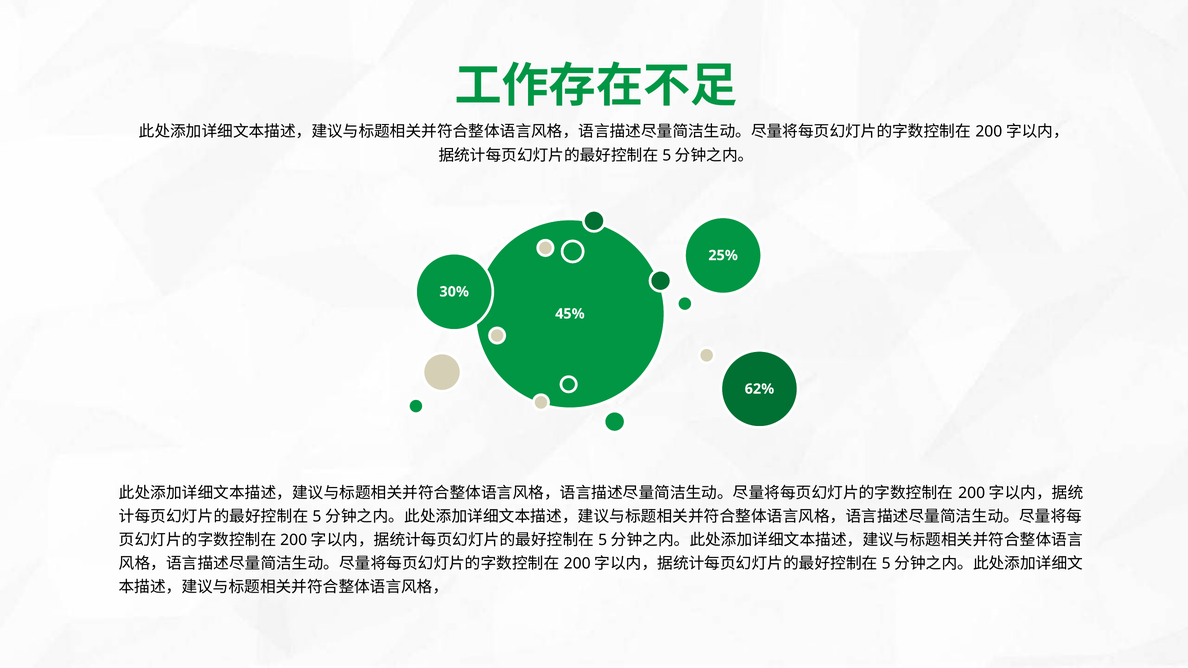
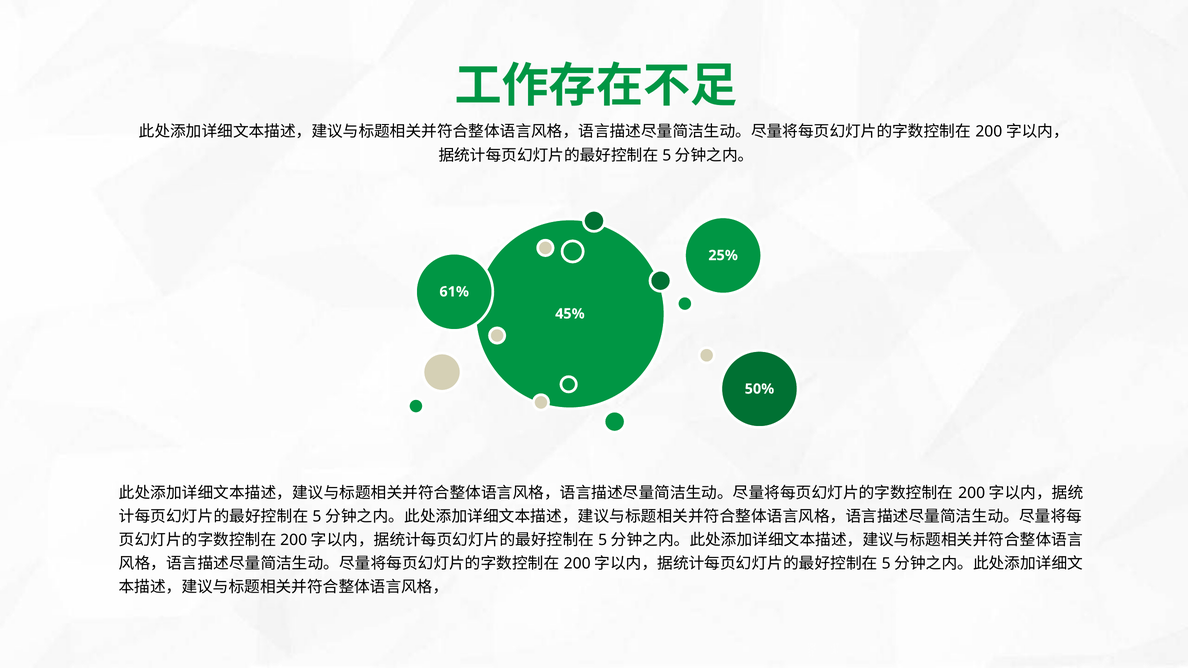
30%: 30% -> 61%
62%: 62% -> 50%
